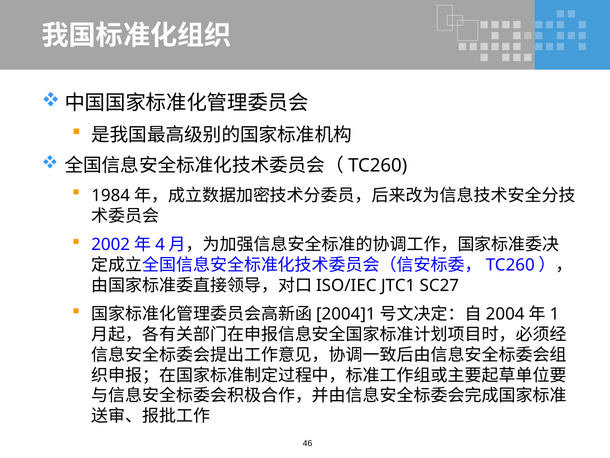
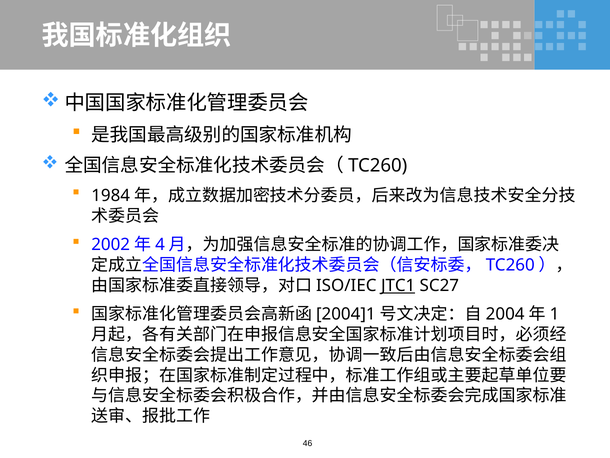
JTC1 underline: none -> present
